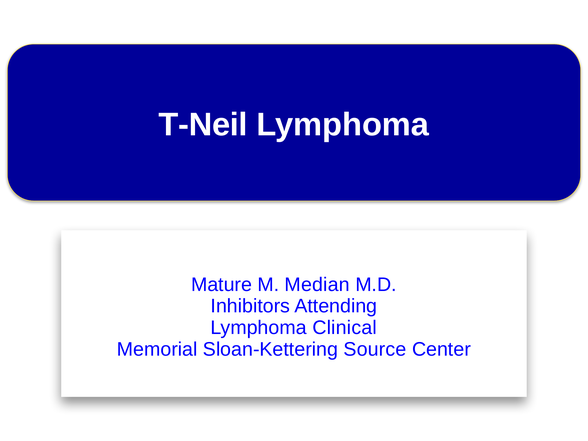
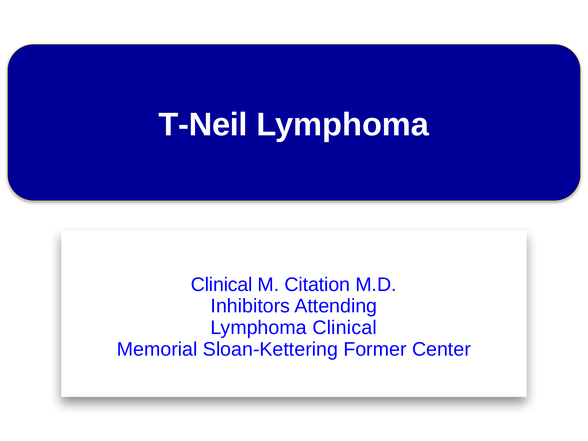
Mature at (222, 285): Mature -> Clinical
Median: Median -> Citation
Source: Source -> Former
